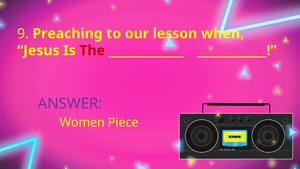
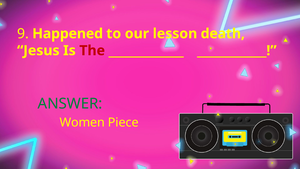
Preaching: Preaching -> Happened
when: when -> death
ANSWER colour: purple -> green
